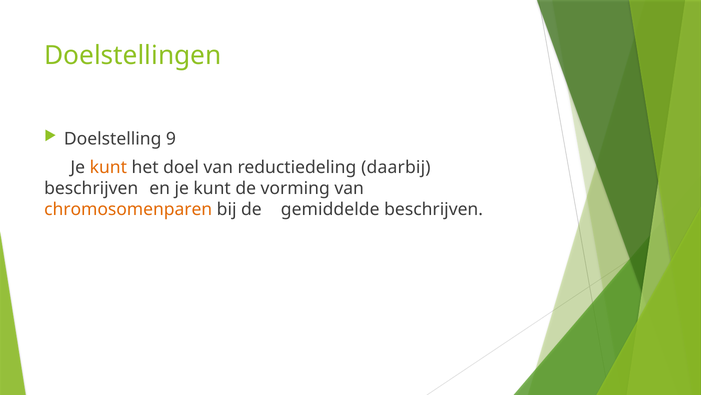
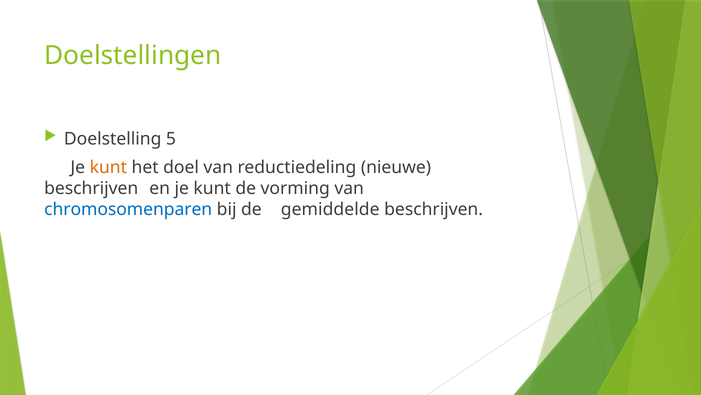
9: 9 -> 5
daarbij: daarbij -> nieuwe
chromosomenparen colour: orange -> blue
